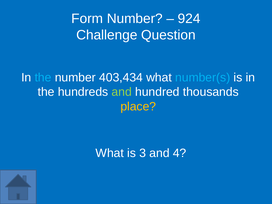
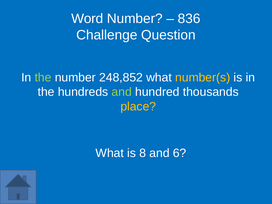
Form: Form -> Word
924: 924 -> 836
the at (43, 77) colour: light blue -> light green
403,434: 403,434 -> 248,852
number(s colour: light blue -> yellow
3: 3 -> 8
4: 4 -> 6
